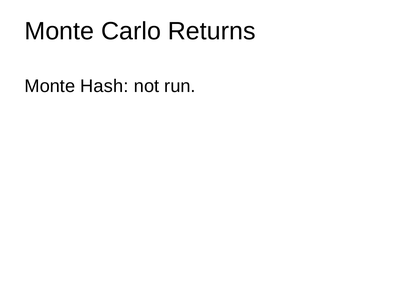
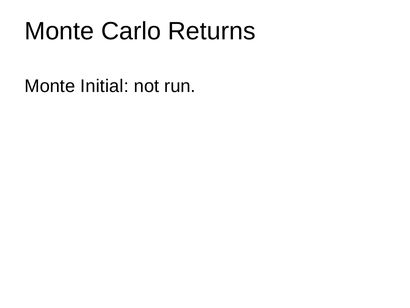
Hash: Hash -> Initial
